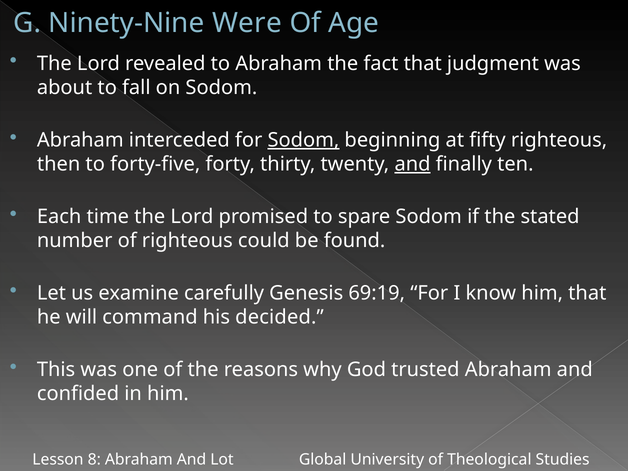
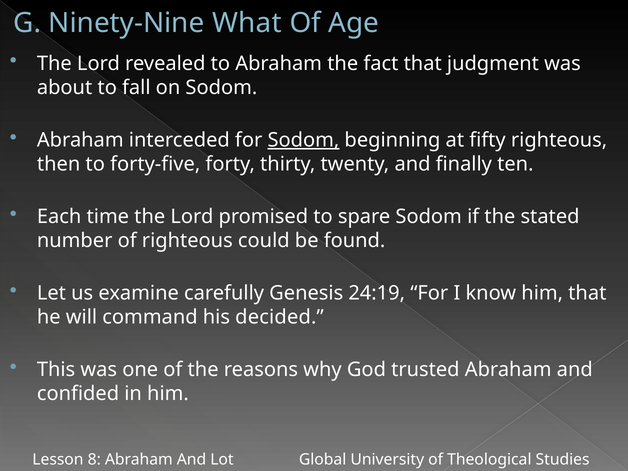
Were: Were -> What
and at (413, 164) underline: present -> none
69:19: 69:19 -> 24:19
